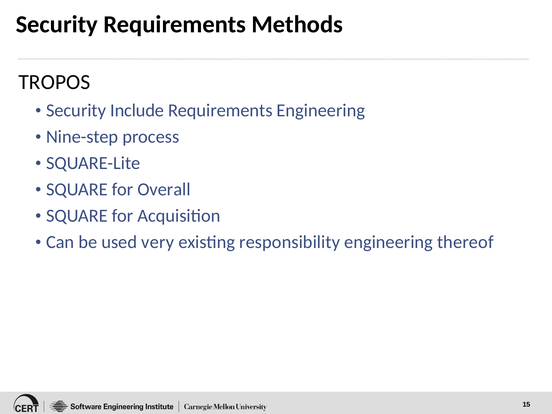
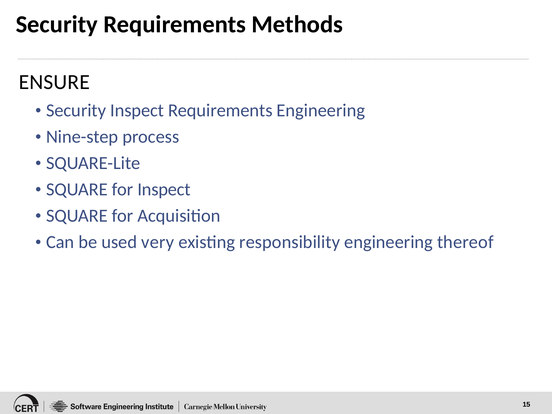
TROPOS: TROPOS -> ENSURE
Security Include: Include -> Inspect
for Overall: Overall -> Inspect
